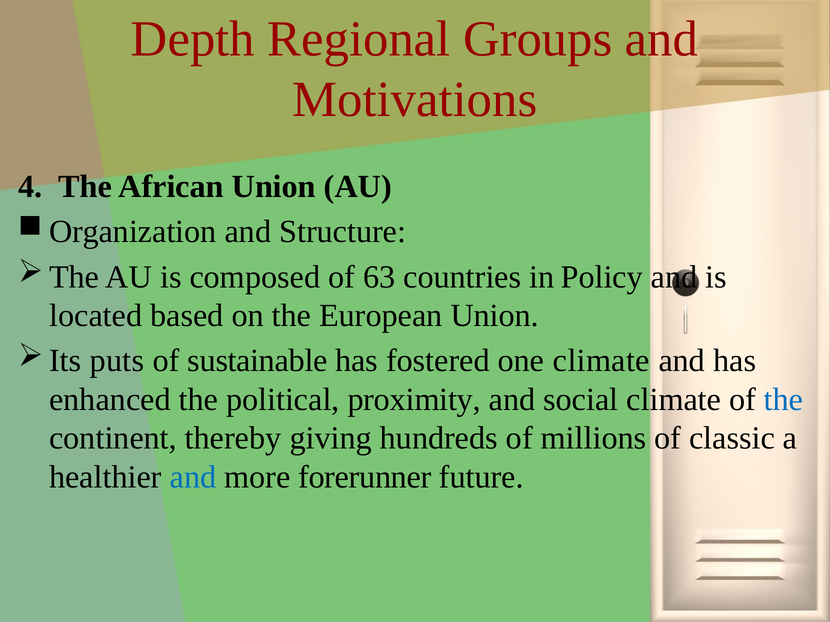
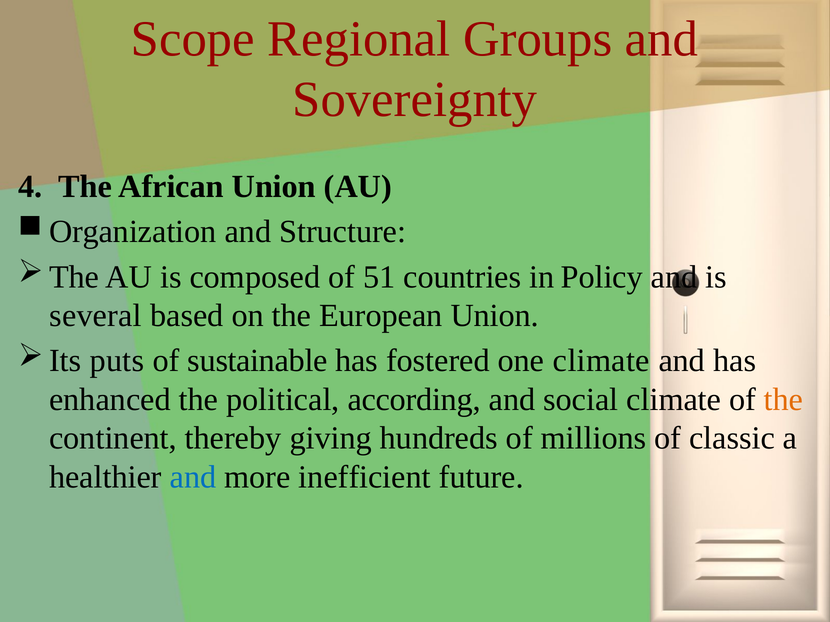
Depth: Depth -> Scope
Motivations: Motivations -> Sovereignty
63: 63 -> 51
located: located -> several
proximity: proximity -> according
the at (784, 400) colour: blue -> orange
forerunner: forerunner -> inefficient
